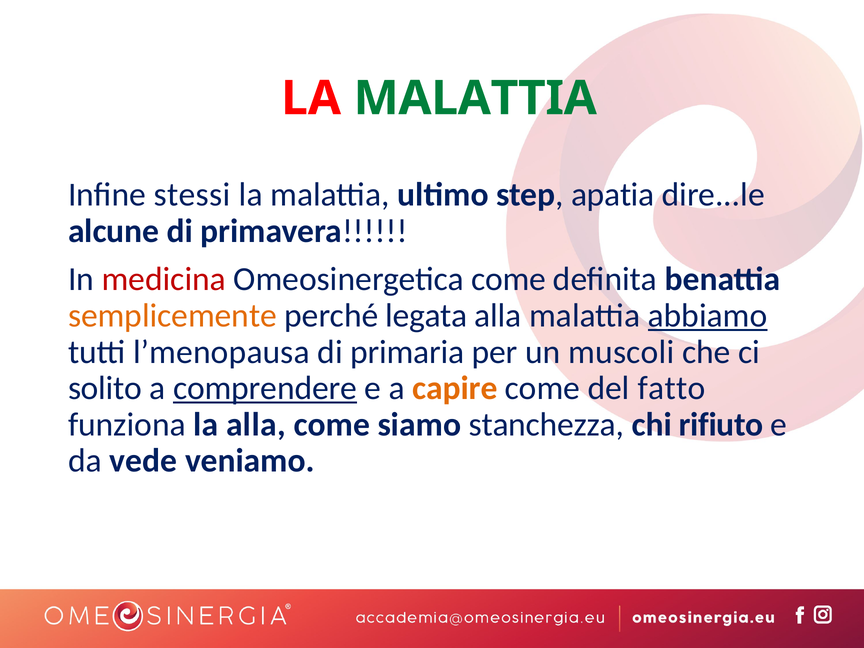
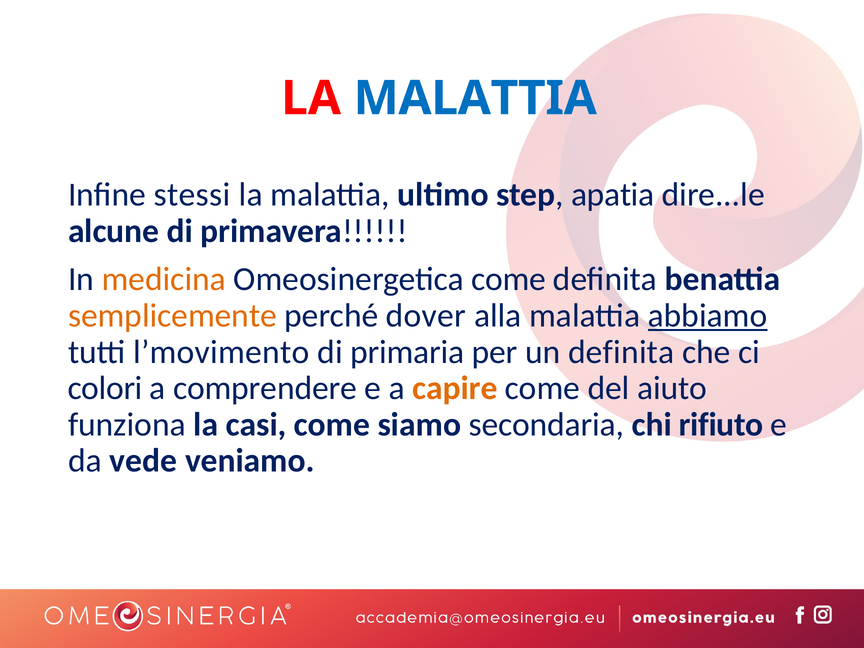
MALATTIA at (475, 98) colour: green -> blue
medicina colour: red -> orange
legata: legata -> dover
l’menopausa: l’menopausa -> l’movimento
un muscoli: muscoli -> definita
solito: solito -> colori
comprendere underline: present -> none
fatto: fatto -> aiuto
la alla: alla -> casi
stanchezza: stanchezza -> secondaria
